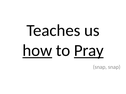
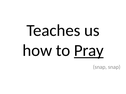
how underline: present -> none
